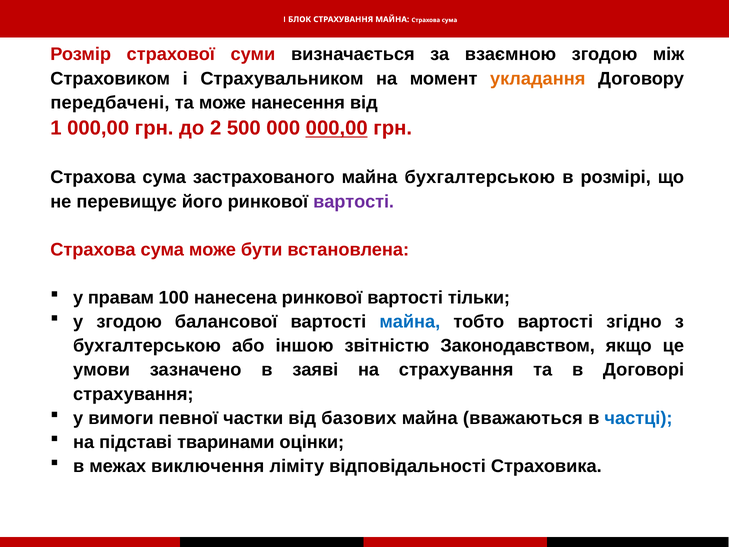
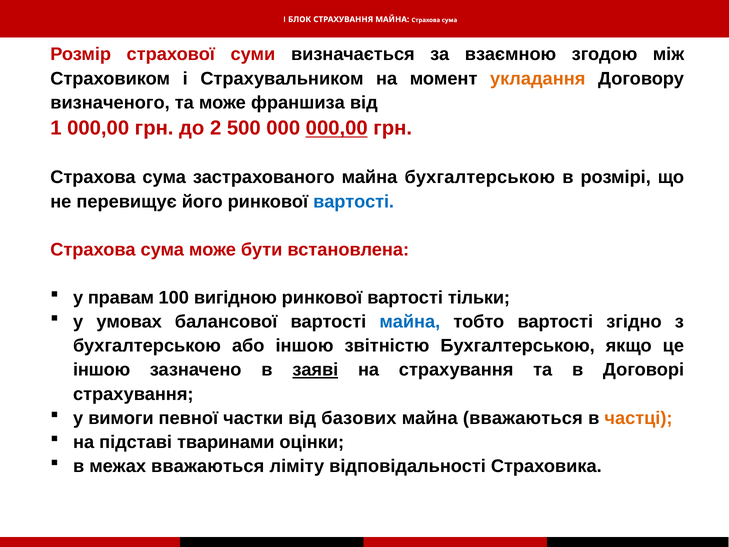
передбачені: передбачені -> визначеного
нанесення: нанесення -> франшиза
вартості at (354, 201) colour: purple -> blue
нанесена: нанесена -> вигідною
у згодою: згодою -> умовах
звітністю Законодавством: Законодавством -> Бухгалтерською
умови at (102, 370): умови -> іншою
заяві underline: none -> present
частці colour: blue -> orange
межах виключення: виключення -> вважаються
